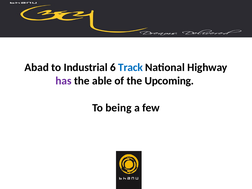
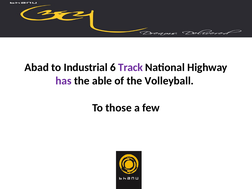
Track colour: blue -> purple
Upcoming: Upcoming -> Volleyball
being: being -> those
